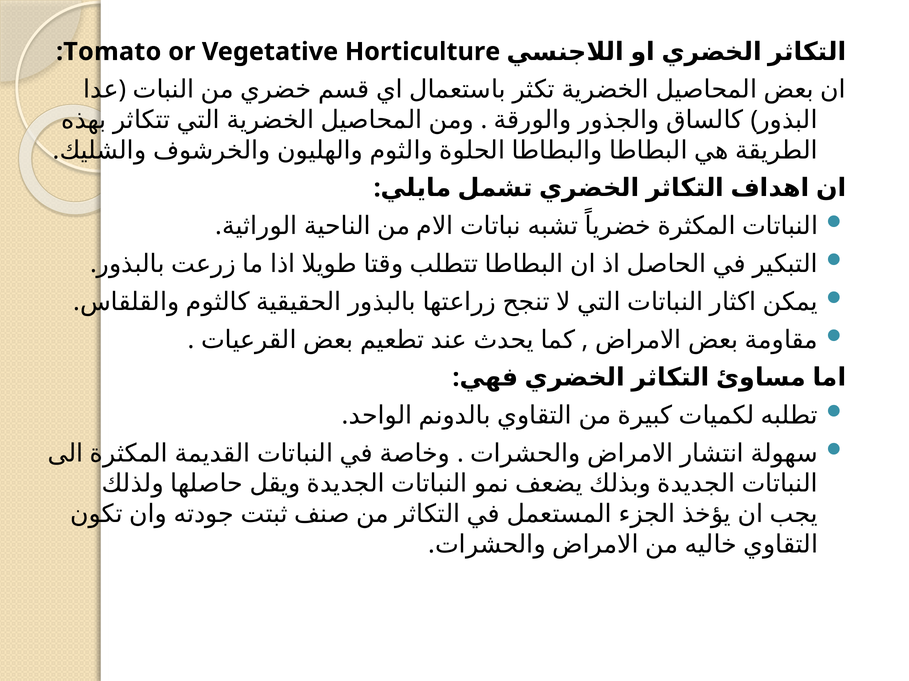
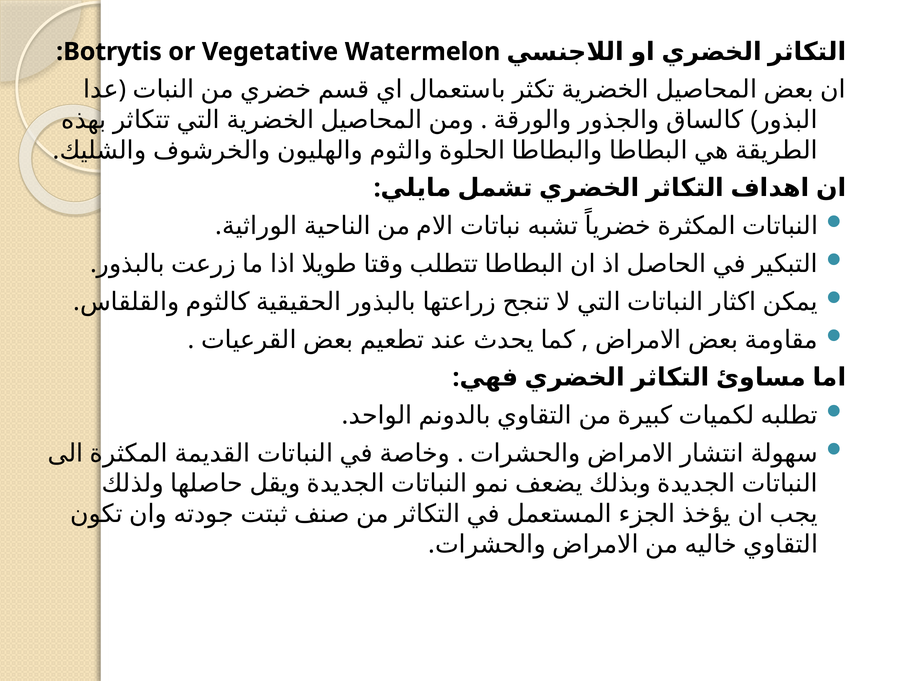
Tomato: Tomato -> Botrytis
Horticulture: Horticulture -> Watermelon
